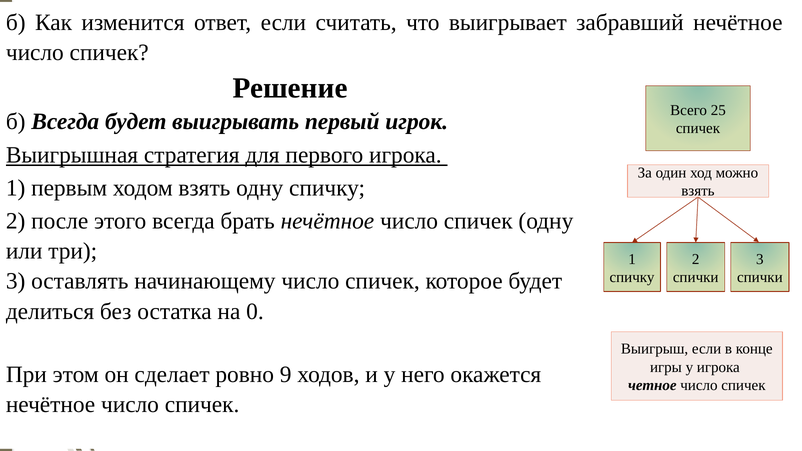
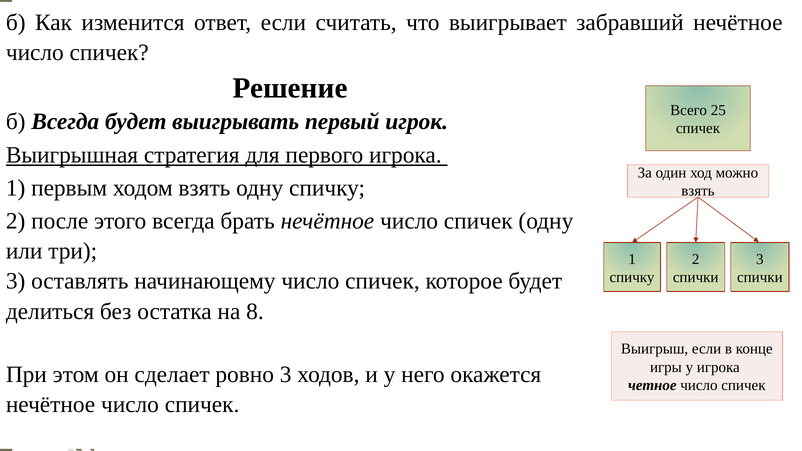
0: 0 -> 8
ровно 9: 9 -> 3
